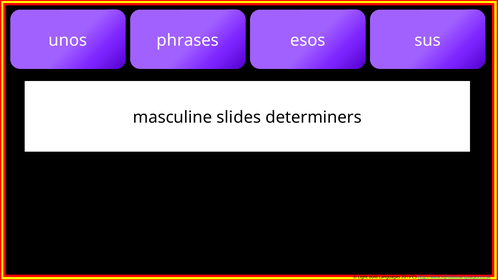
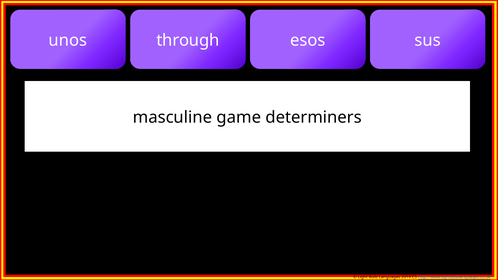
phrases: phrases -> through
slides: slides -> game
